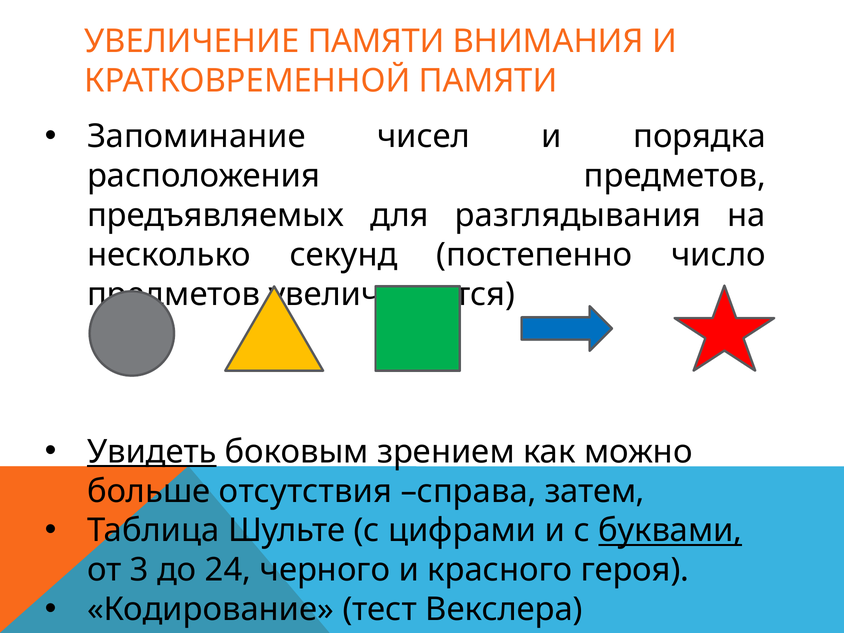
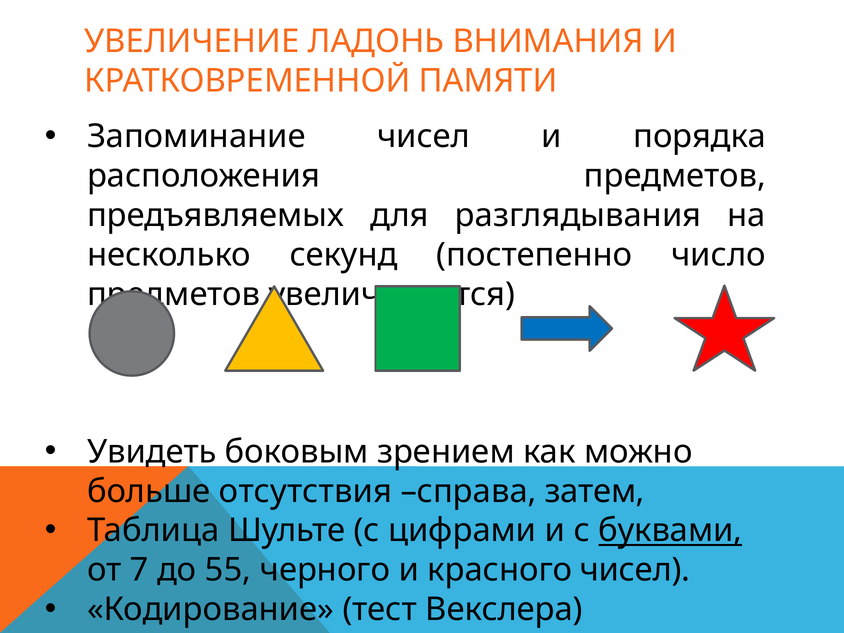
УВЕЛИЧЕНИЕ ПАМЯТИ: ПАМЯТИ -> ЛАДОНЬ
Увидеть underline: present -> none
3: 3 -> 7
24: 24 -> 55
красного героя: героя -> чисел
